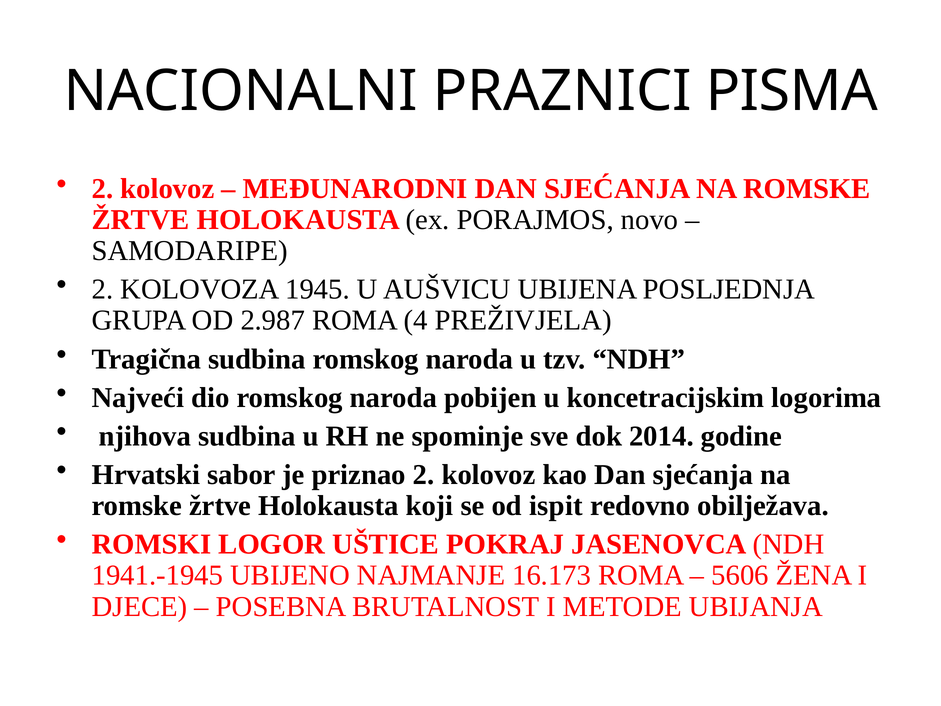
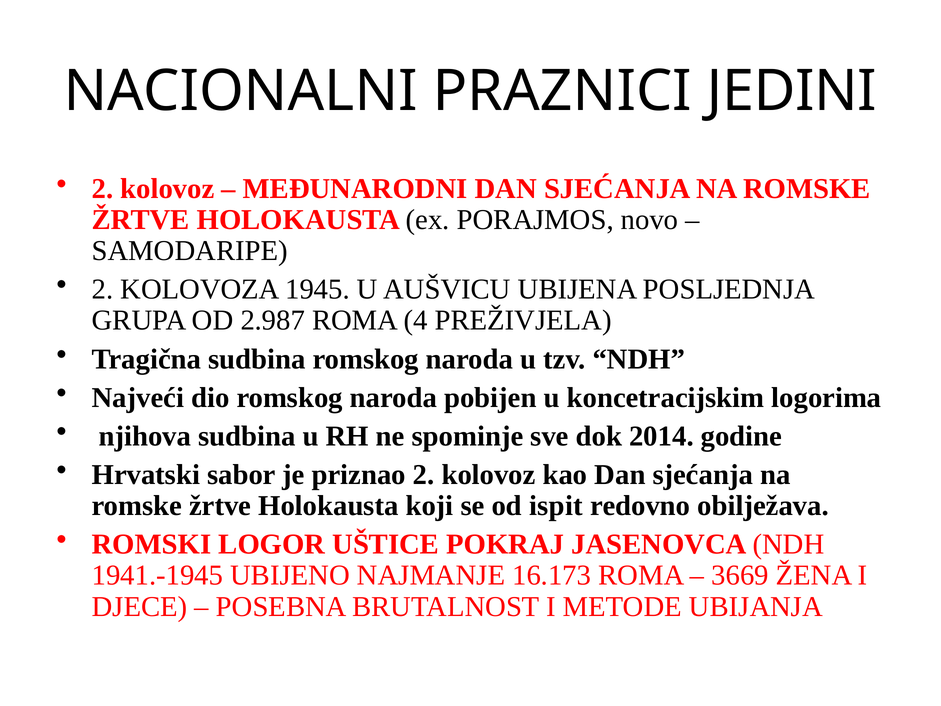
PISMA: PISMA -> JEDINI
5606: 5606 -> 3669
